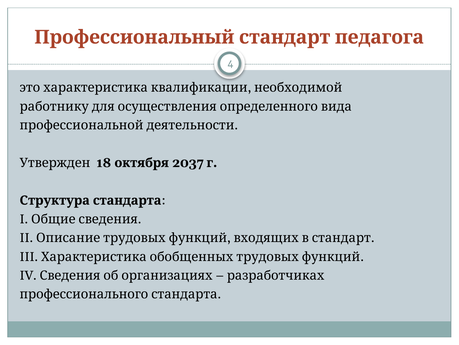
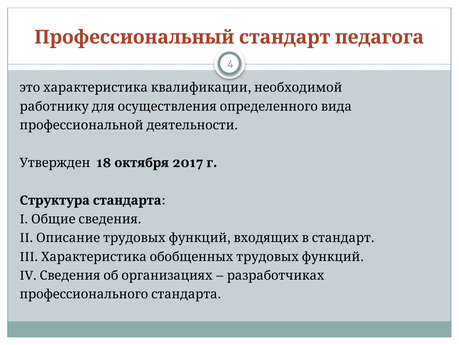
2037: 2037 -> 2017
